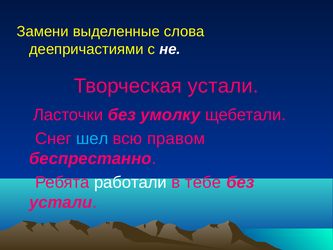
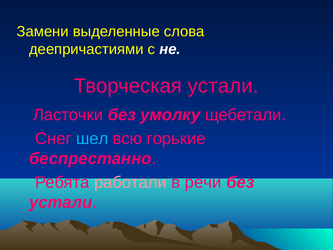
правом: правом -> горькие
работали colour: white -> pink
тебе: тебе -> речи
